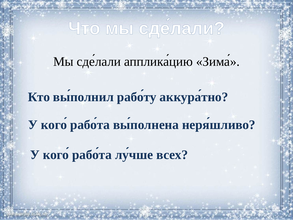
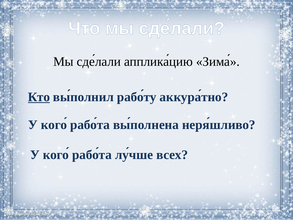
Кто underline: none -> present
